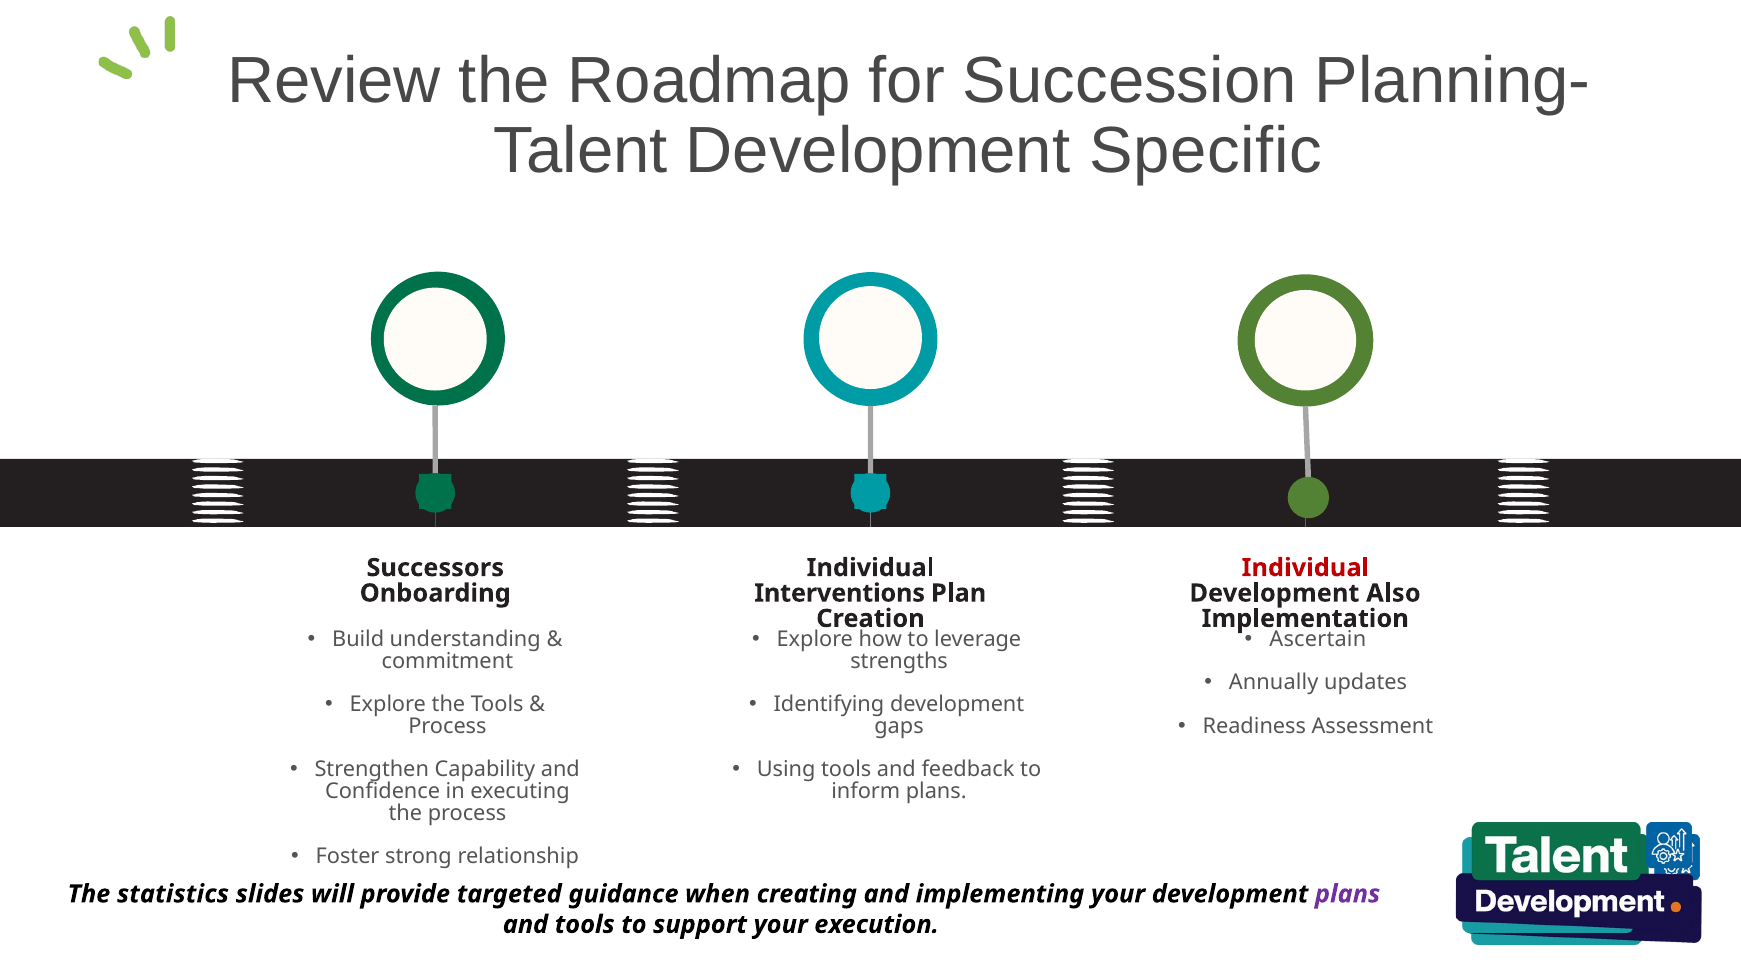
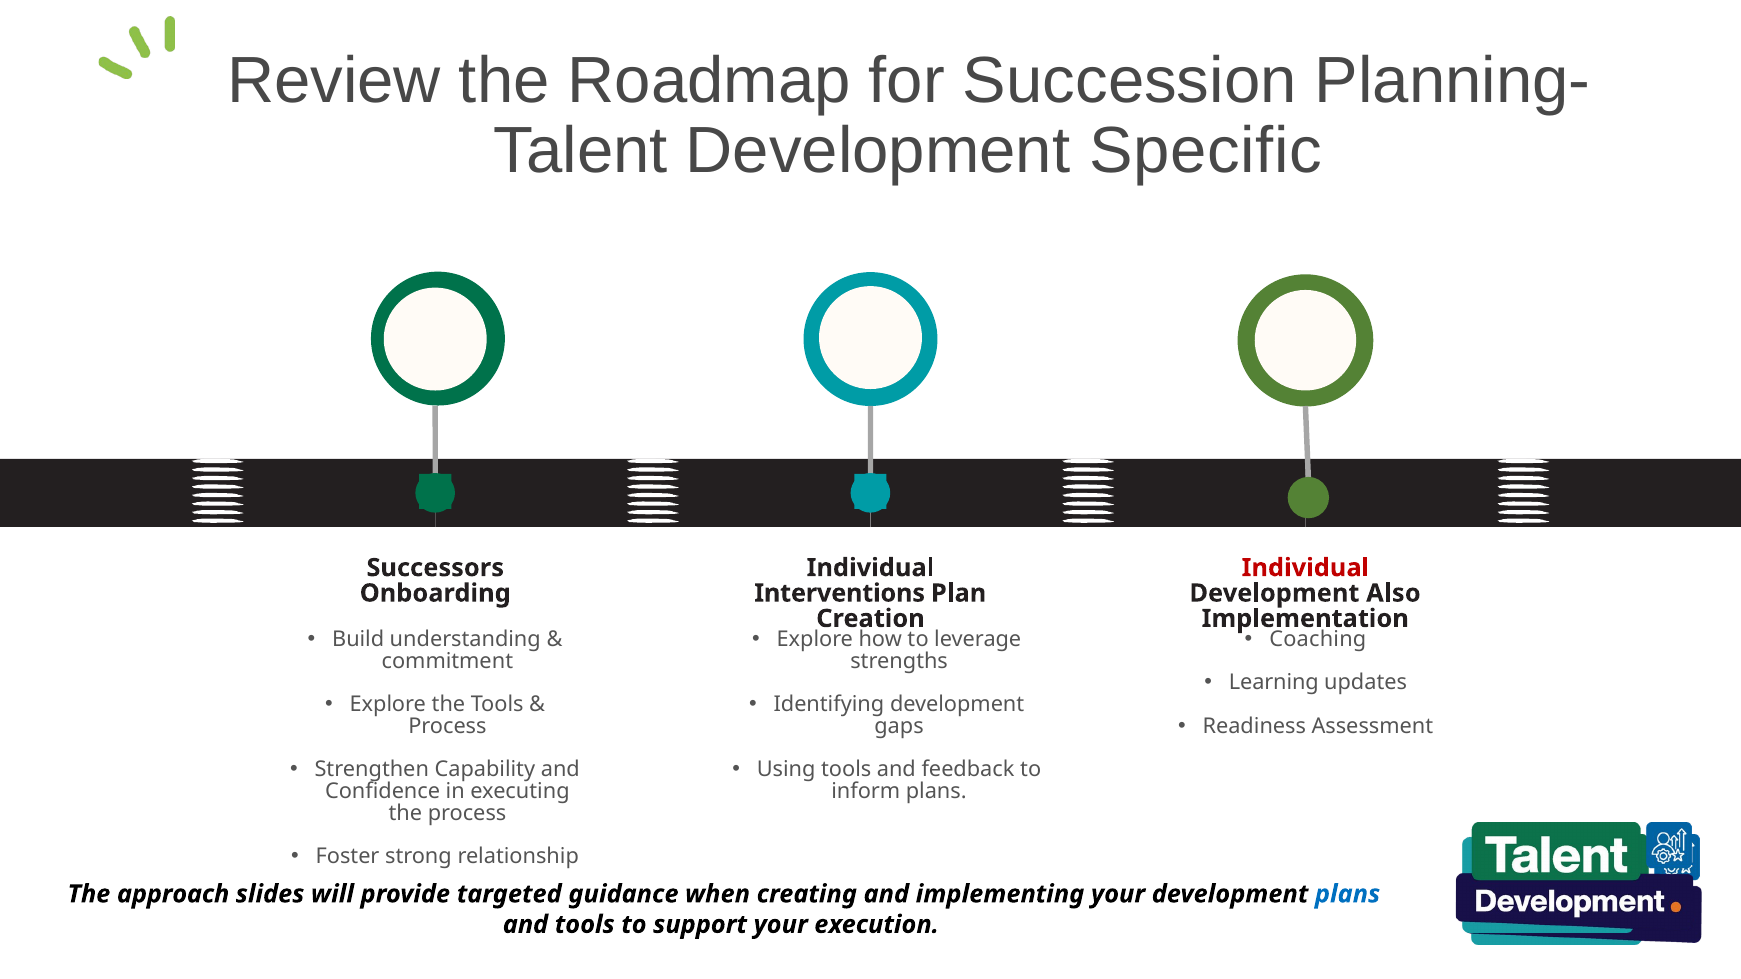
Ascertain: Ascertain -> Coaching
Annually: Annually -> Learning
statistics: statistics -> approach
plans at (1347, 894) colour: purple -> blue
